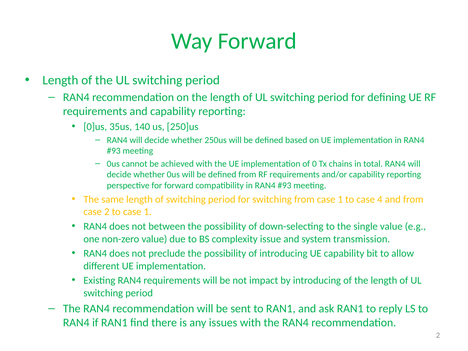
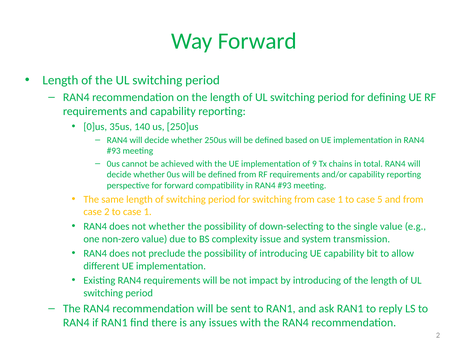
0: 0 -> 9
4: 4 -> 5
not between: between -> whether
